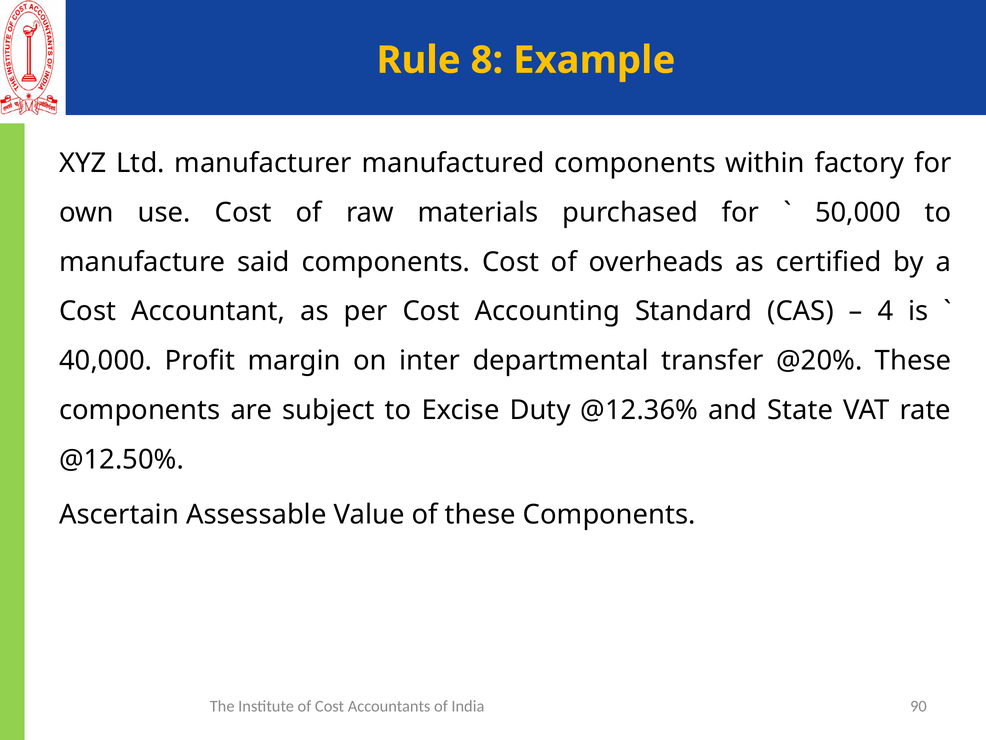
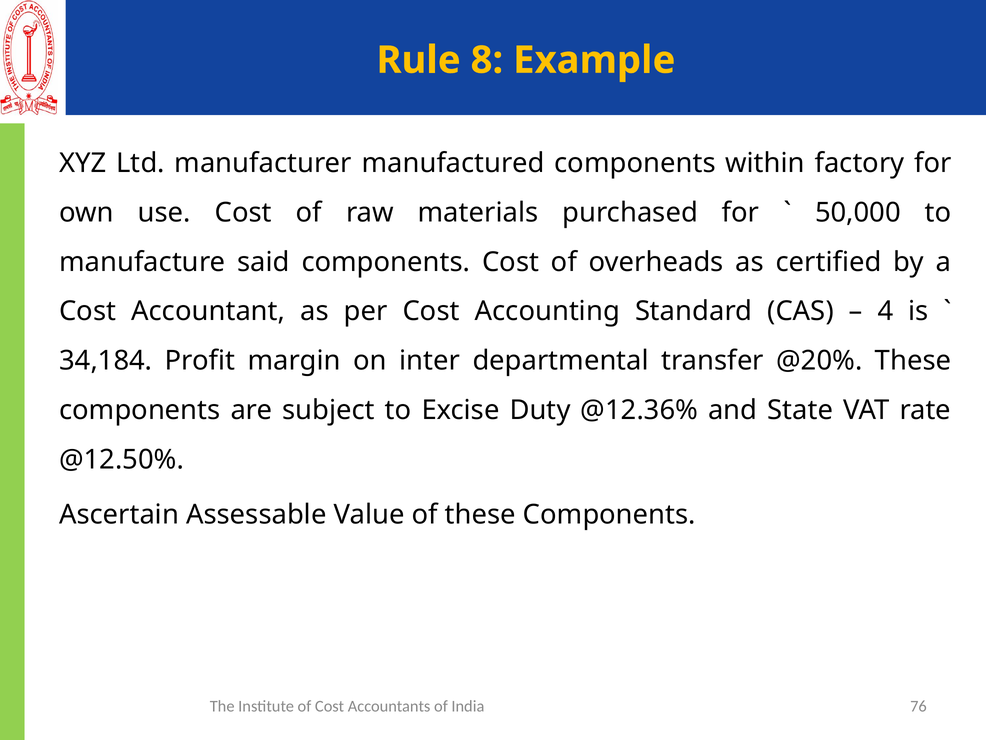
40,000: 40,000 -> 34,184
90: 90 -> 76
